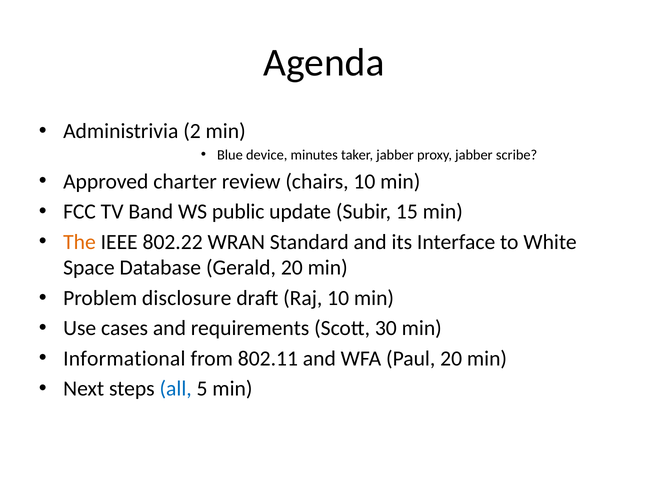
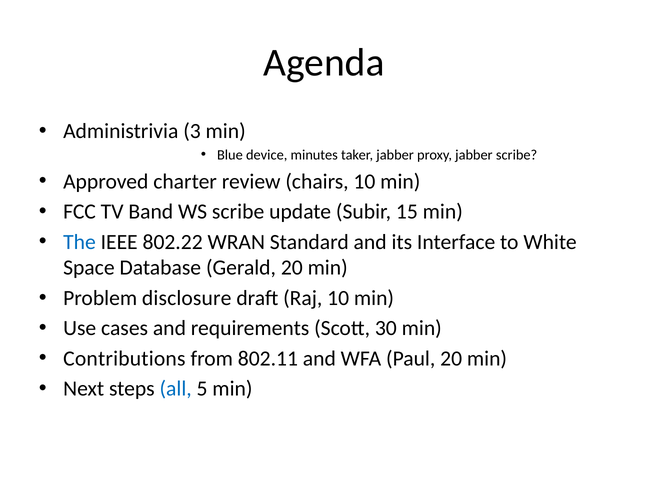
2: 2 -> 3
WS public: public -> scribe
The colour: orange -> blue
Informational: Informational -> Contributions
